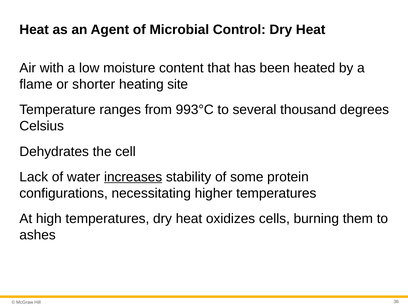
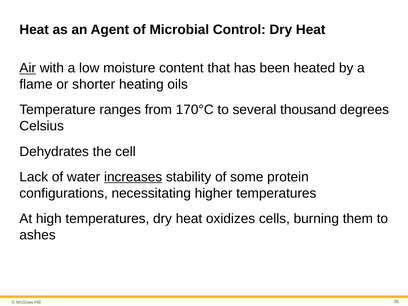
Air underline: none -> present
site: site -> oils
993°C: 993°C -> 170°C
